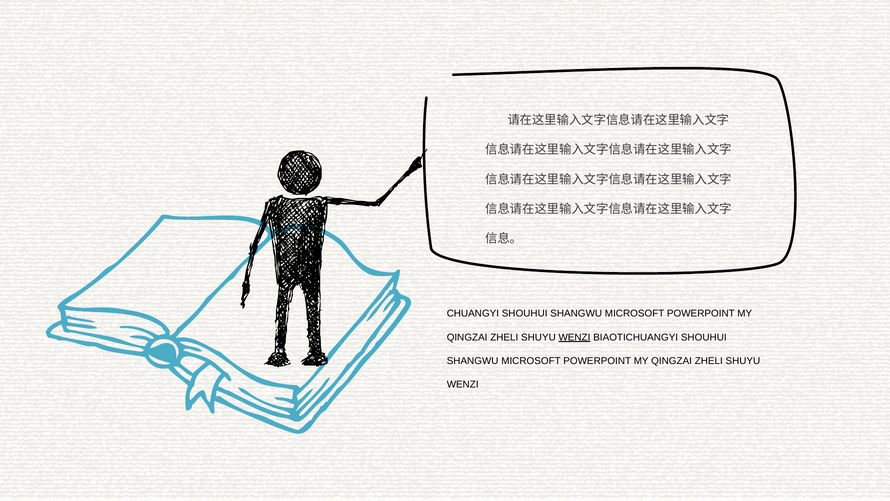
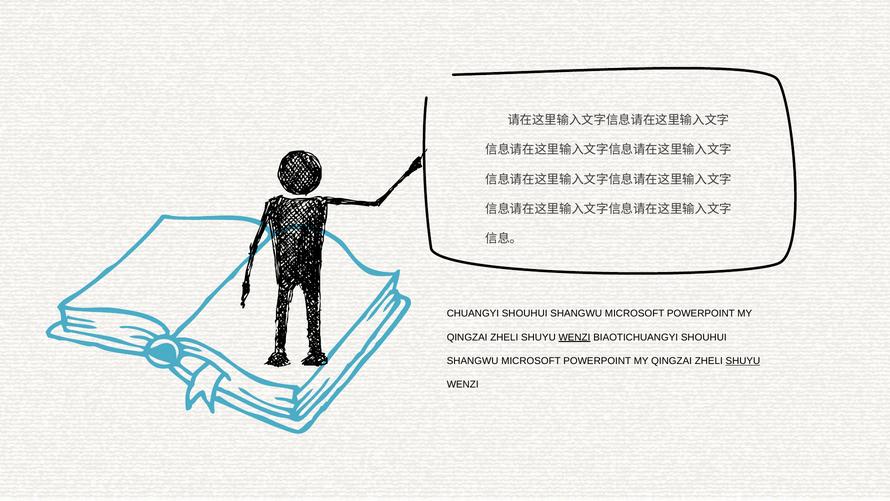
SHUYU at (743, 361) underline: none -> present
